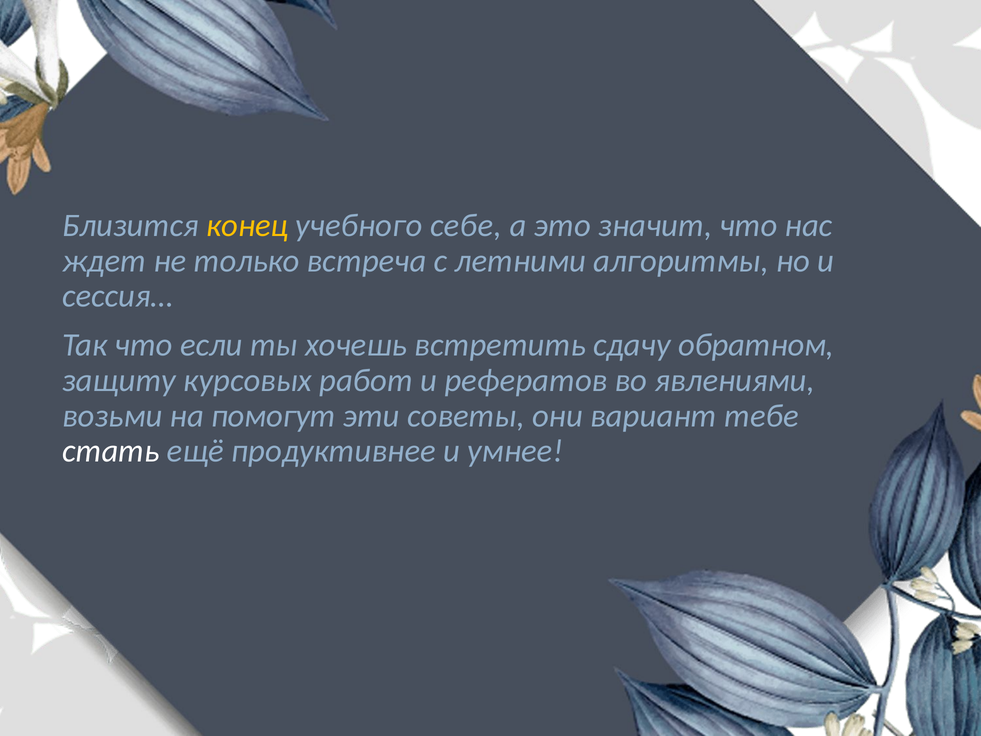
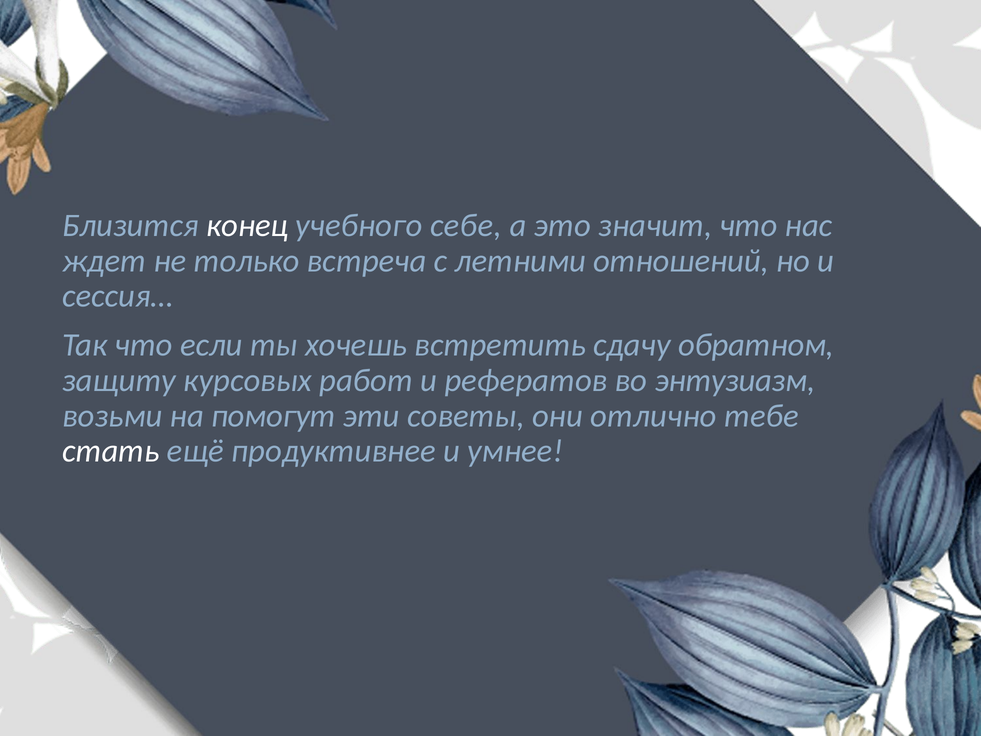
конец colour: yellow -> white
алгоритмы: алгоритмы -> отношений
явлениями: явлениями -> энтузиазм
вариант: вариант -> отлично
